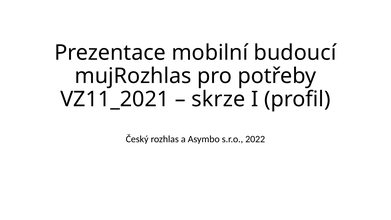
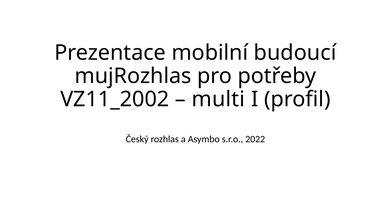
VZ11_2021: VZ11_2021 -> VZ11_2002
skrze: skrze -> multi
